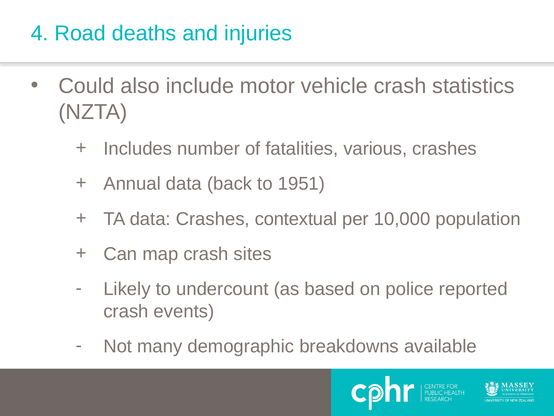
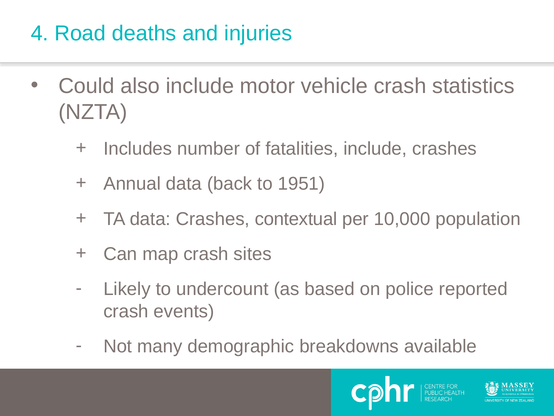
fatalities various: various -> include
